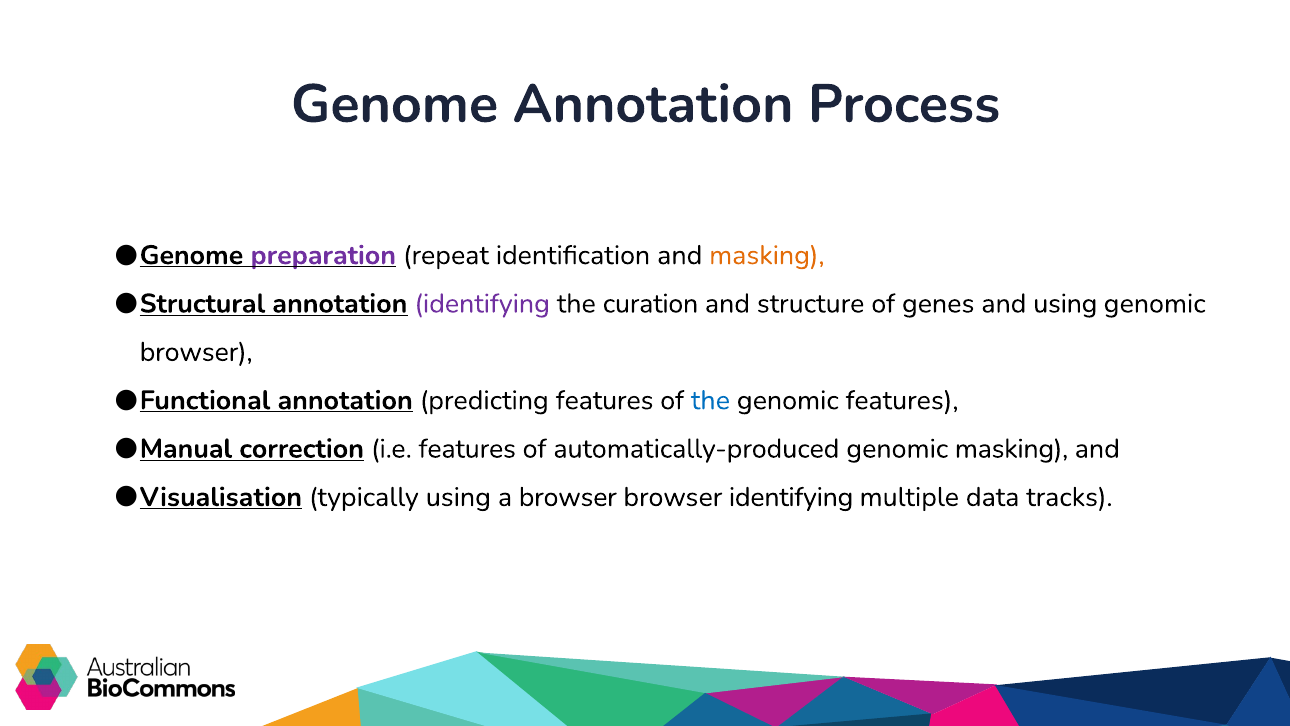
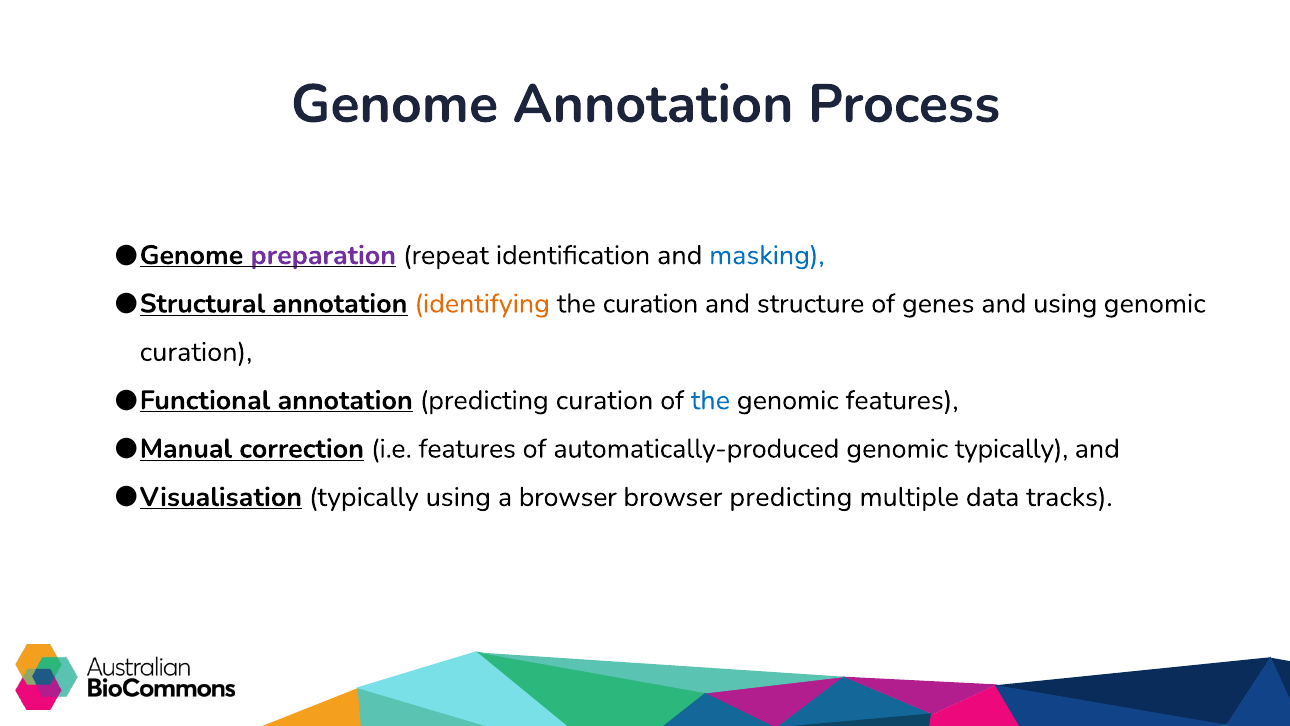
masking at (767, 255) colour: orange -> blue
identifying at (482, 303) colour: purple -> orange
browser at (196, 352): browser -> curation
predicting features: features -> curation
genomic masking: masking -> typically
browser identifying: identifying -> predicting
